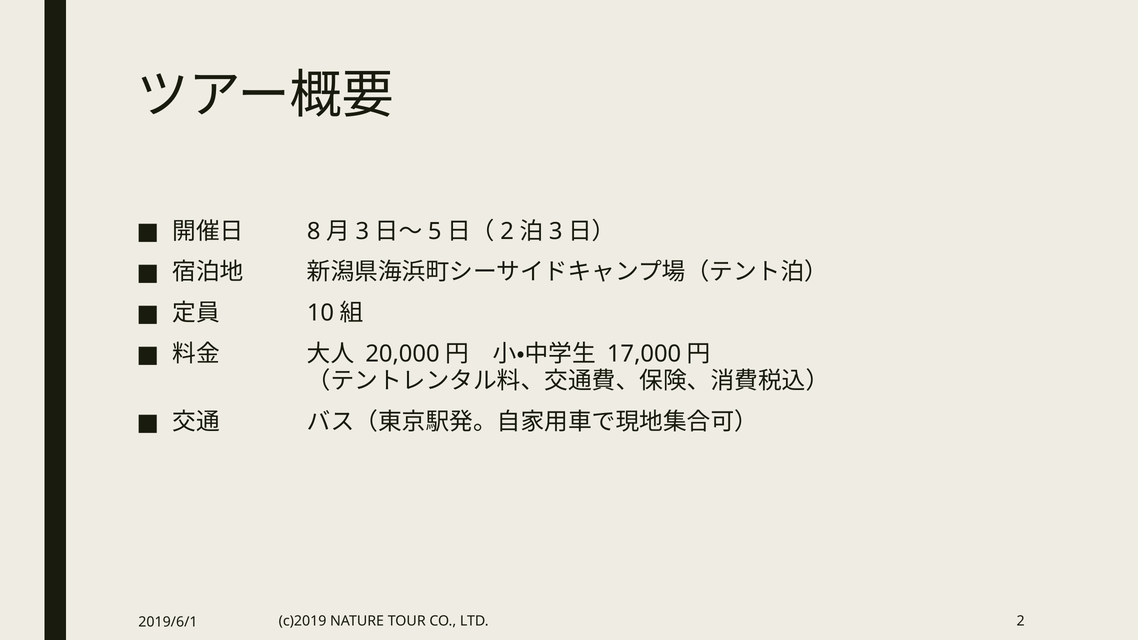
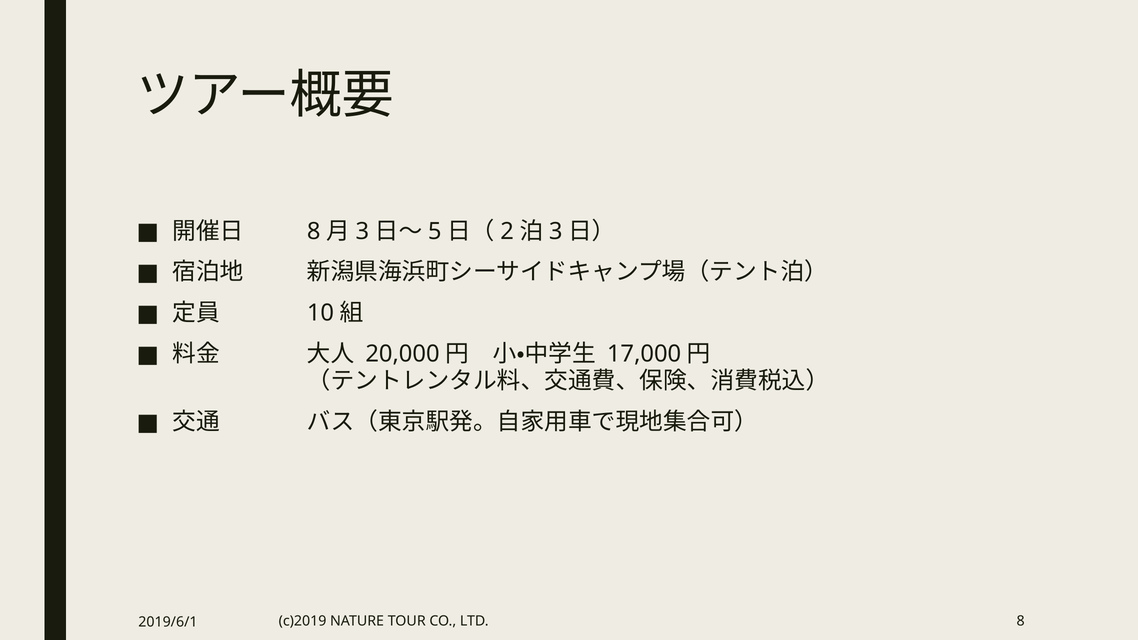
LTD 2: 2 -> 8
